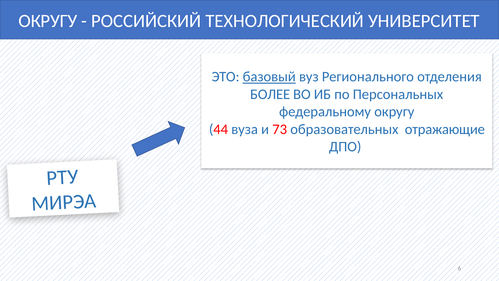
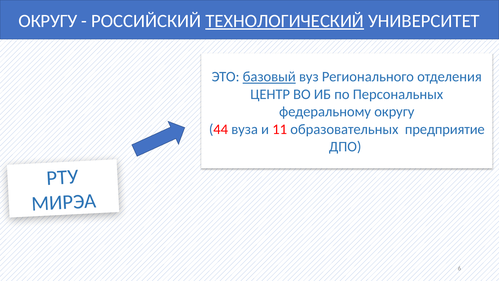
ТЕХНОЛОГИЧЕСКИЙ underline: none -> present
БОЛЕЕ: БОЛЕЕ -> ЦЕНТР
73: 73 -> 11
отражающие: отражающие -> предприятие
